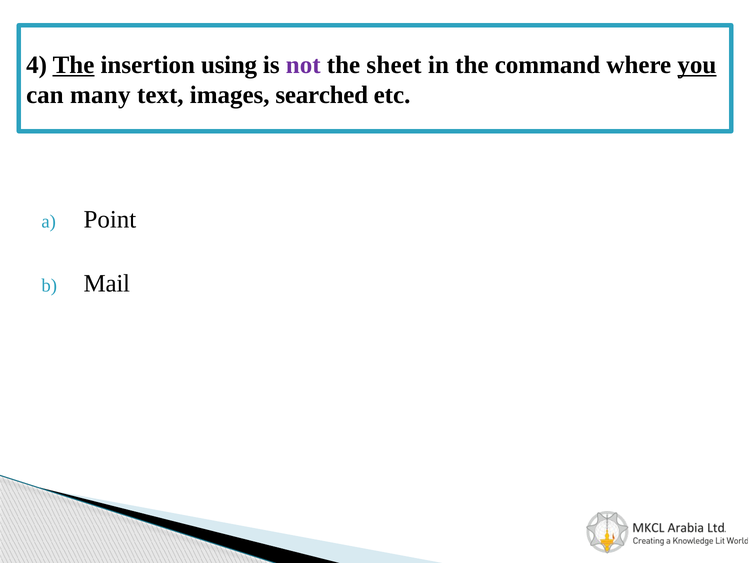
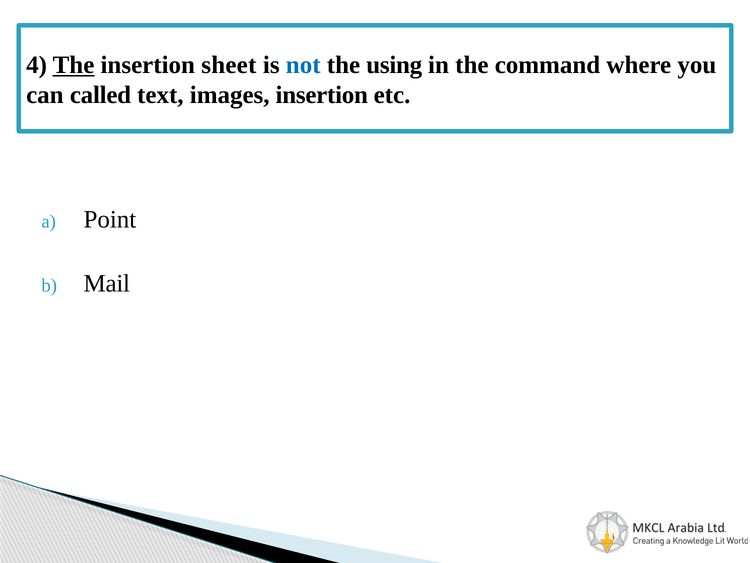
using: using -> sheet
not colour: purple -> blue
sheet: sheet -> using
you underline: present -> none
many: many -> called
images searched: searched -> insertion
